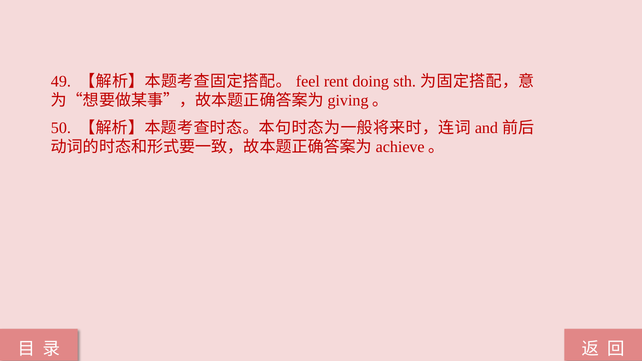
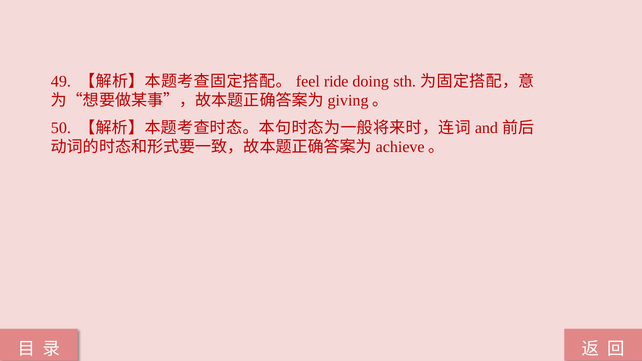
rent: rent -> ride
